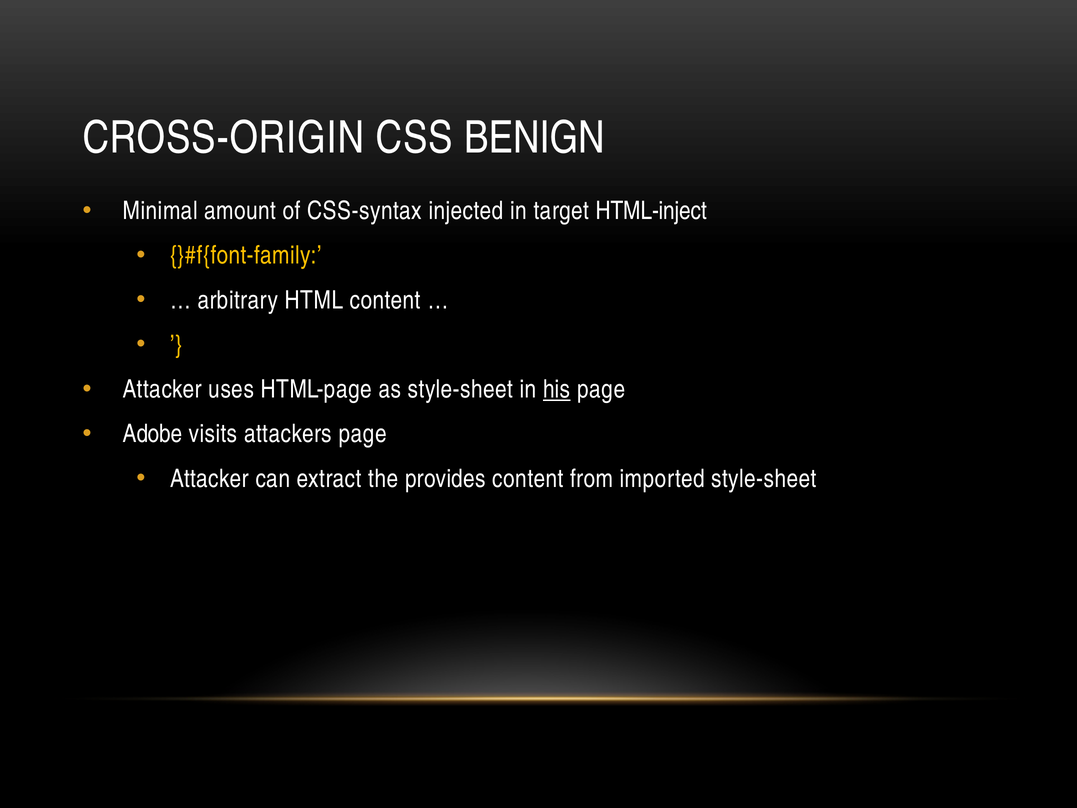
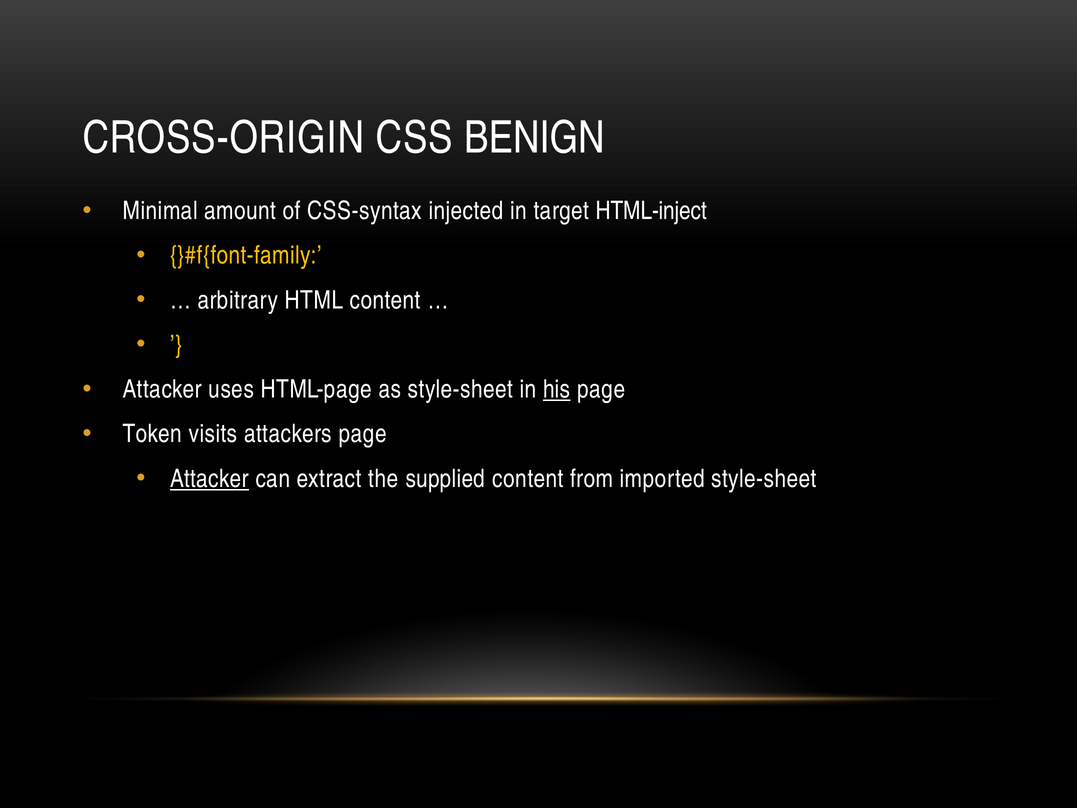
Adobe: Adobe -> Token
Attacker at (209, 479) underline: none -> present
provides: provides -> supplied
